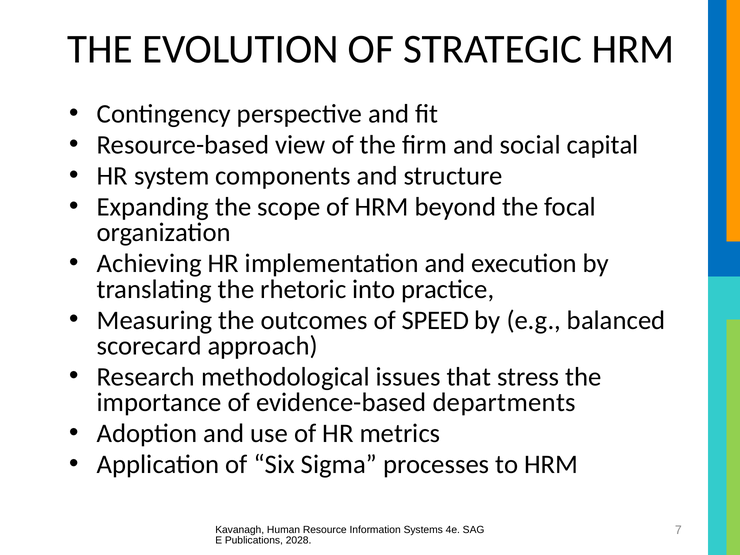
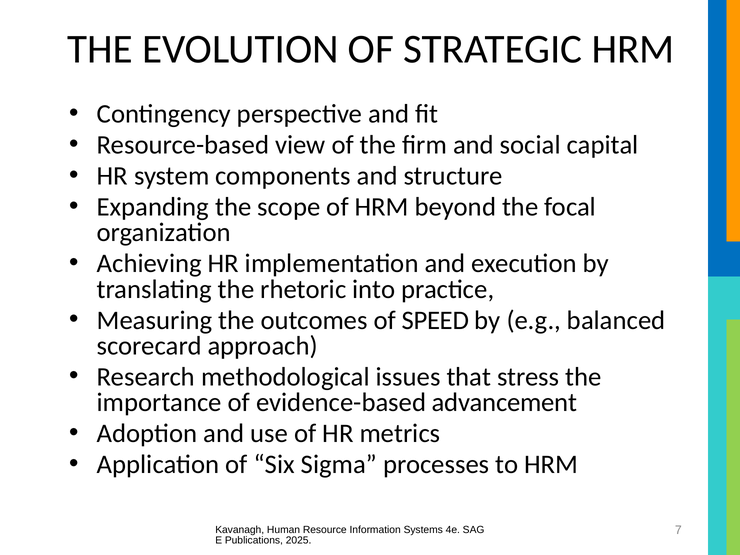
departments: departments -> advancement
2028: 2028 -> 2025
